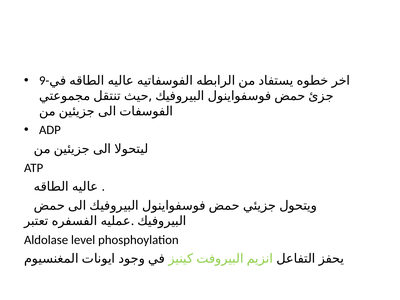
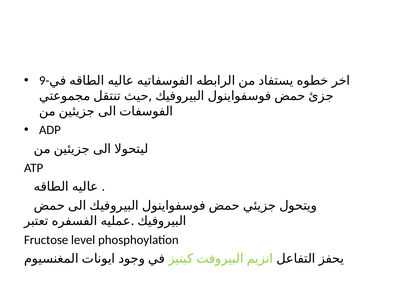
Aldolase: Aldolase -> Fructose
